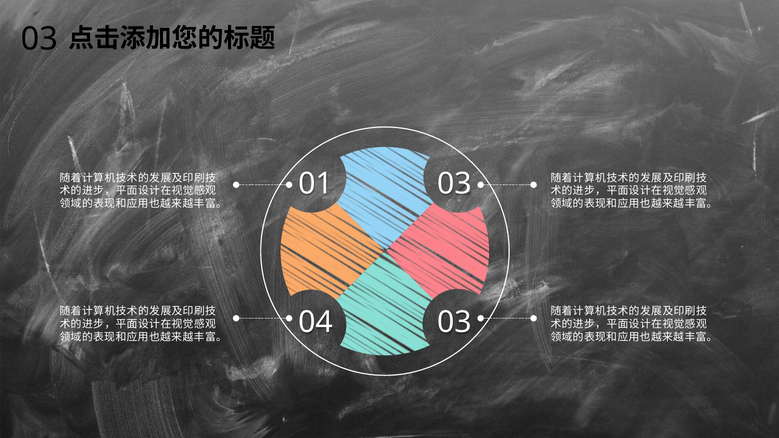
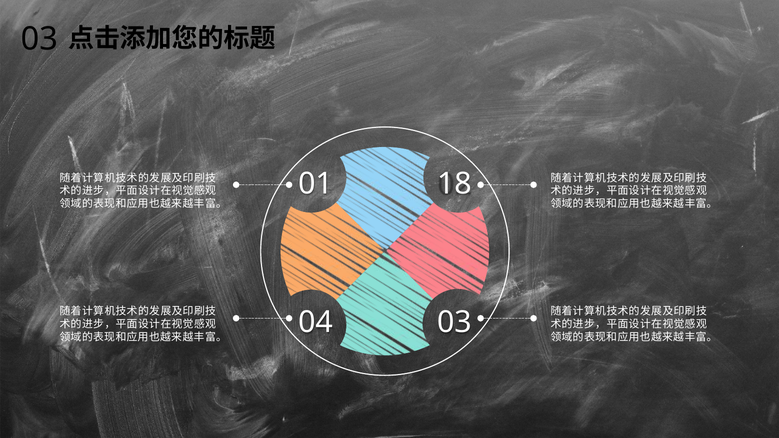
01 03: 03 -> 18
